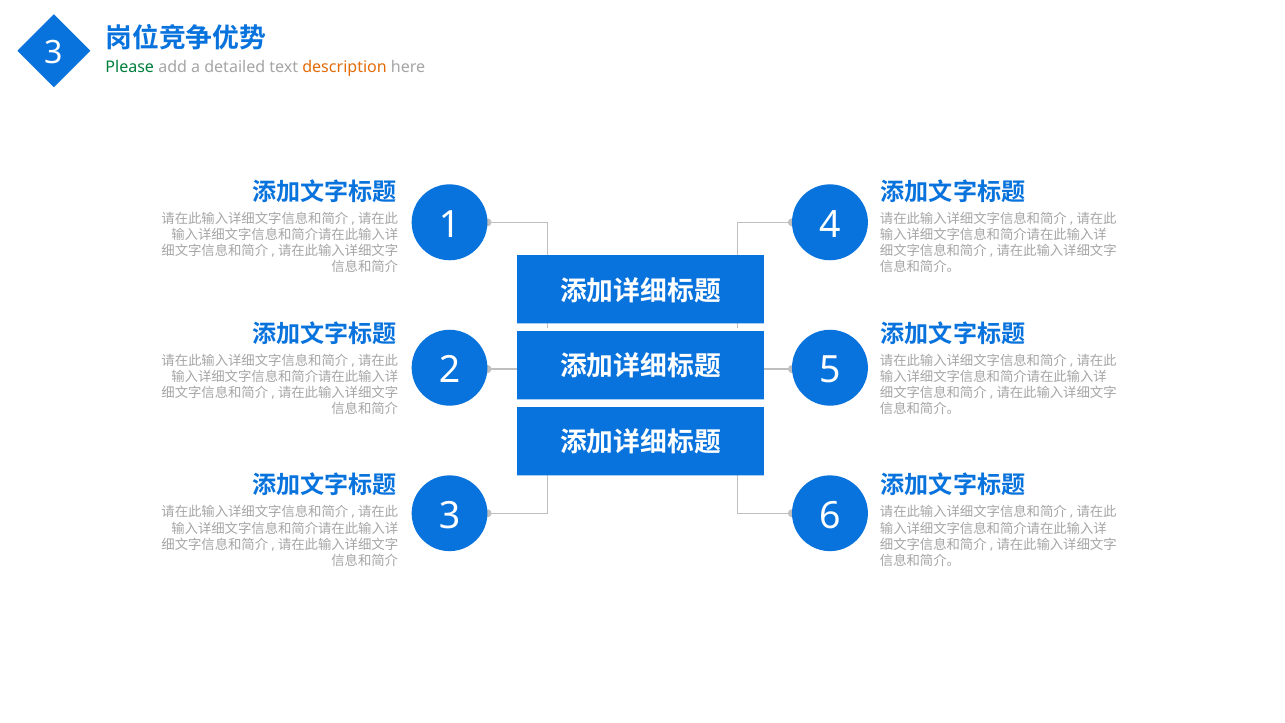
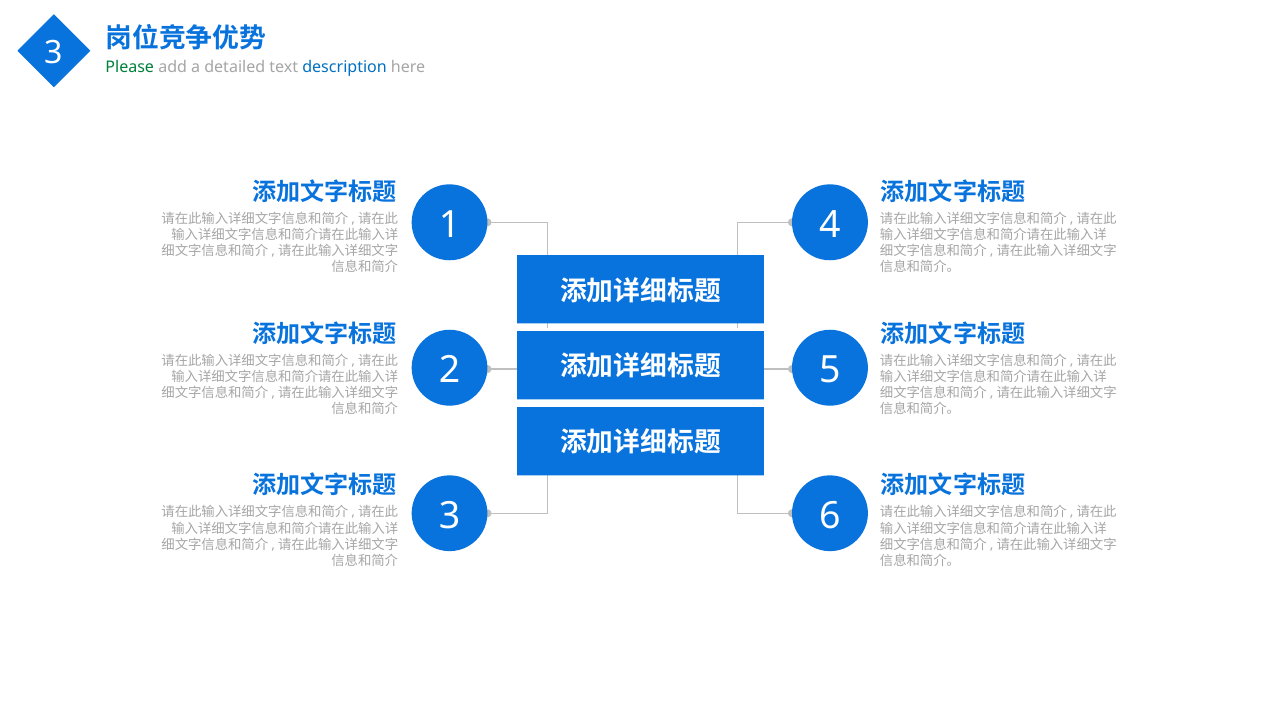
description colour: orange -> blue
